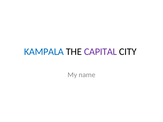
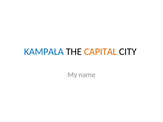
CAPITAL colour: purple -> orange
